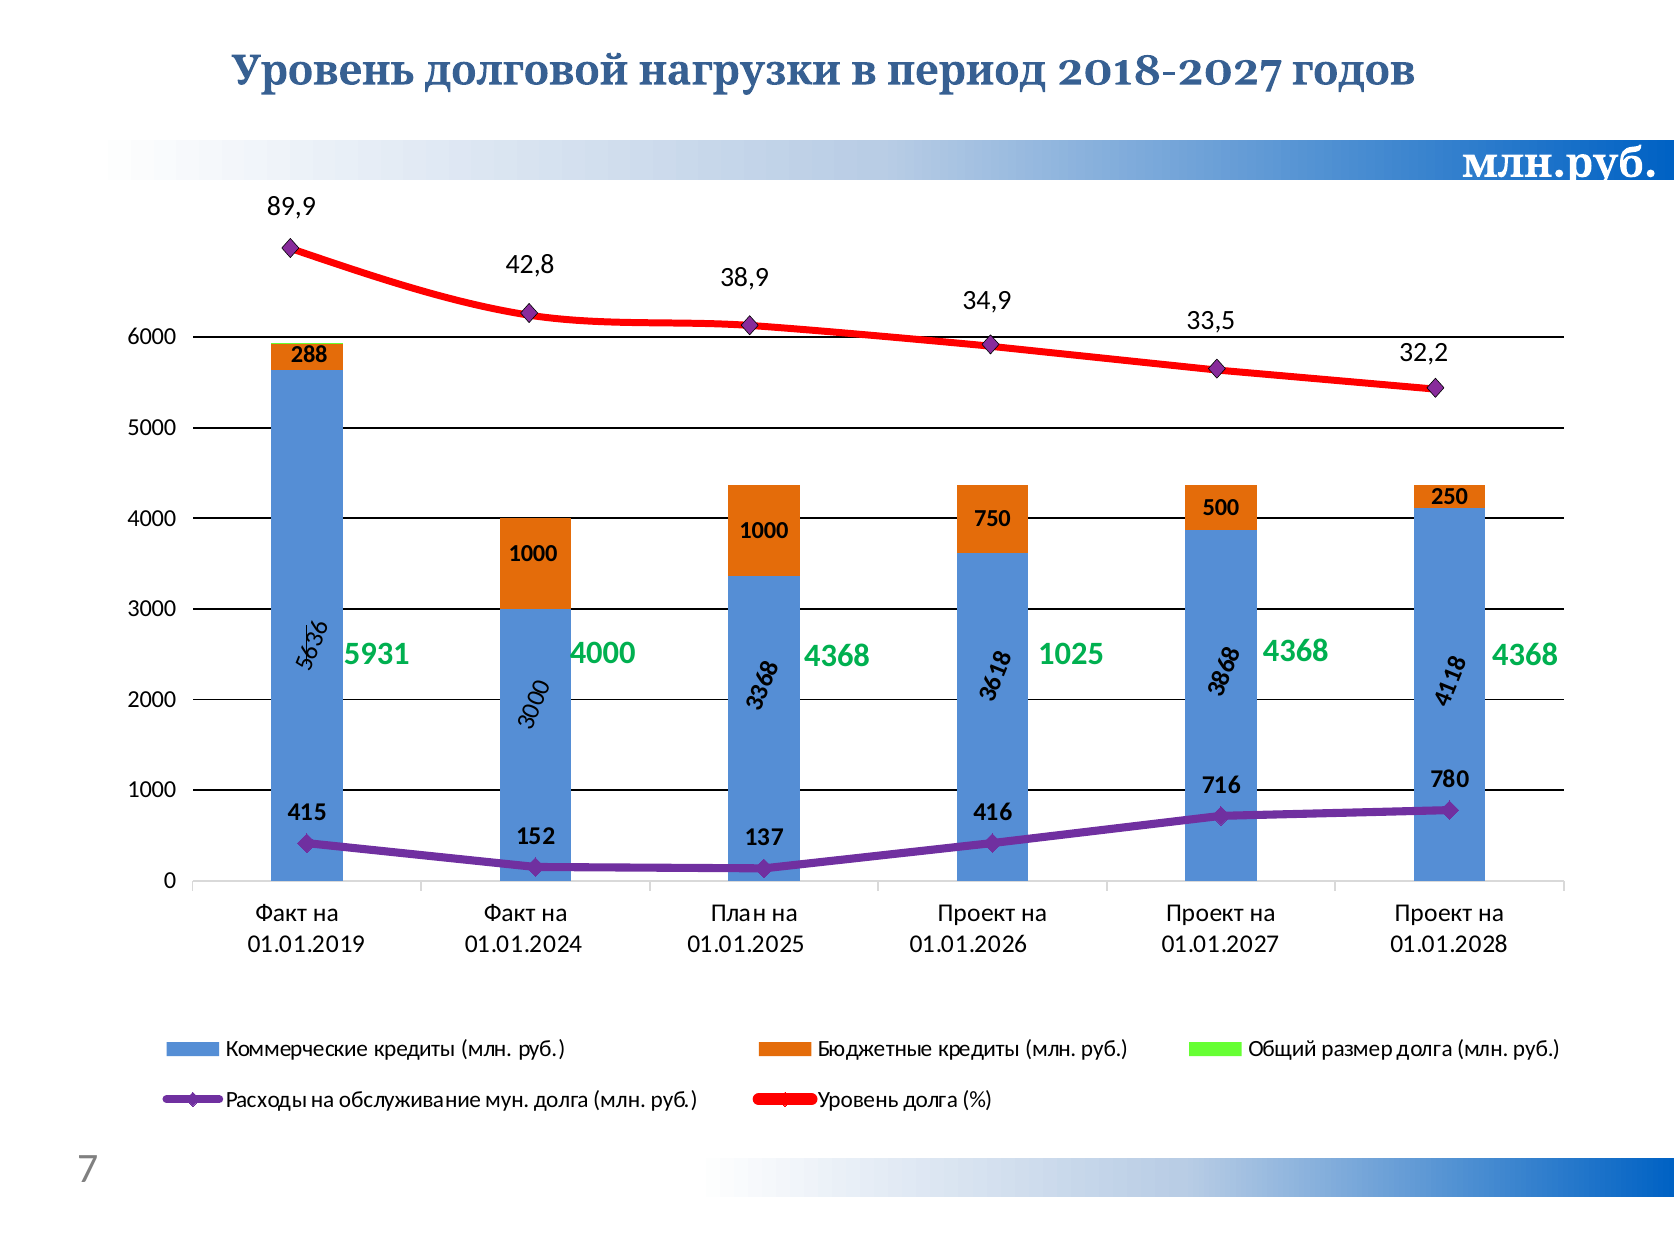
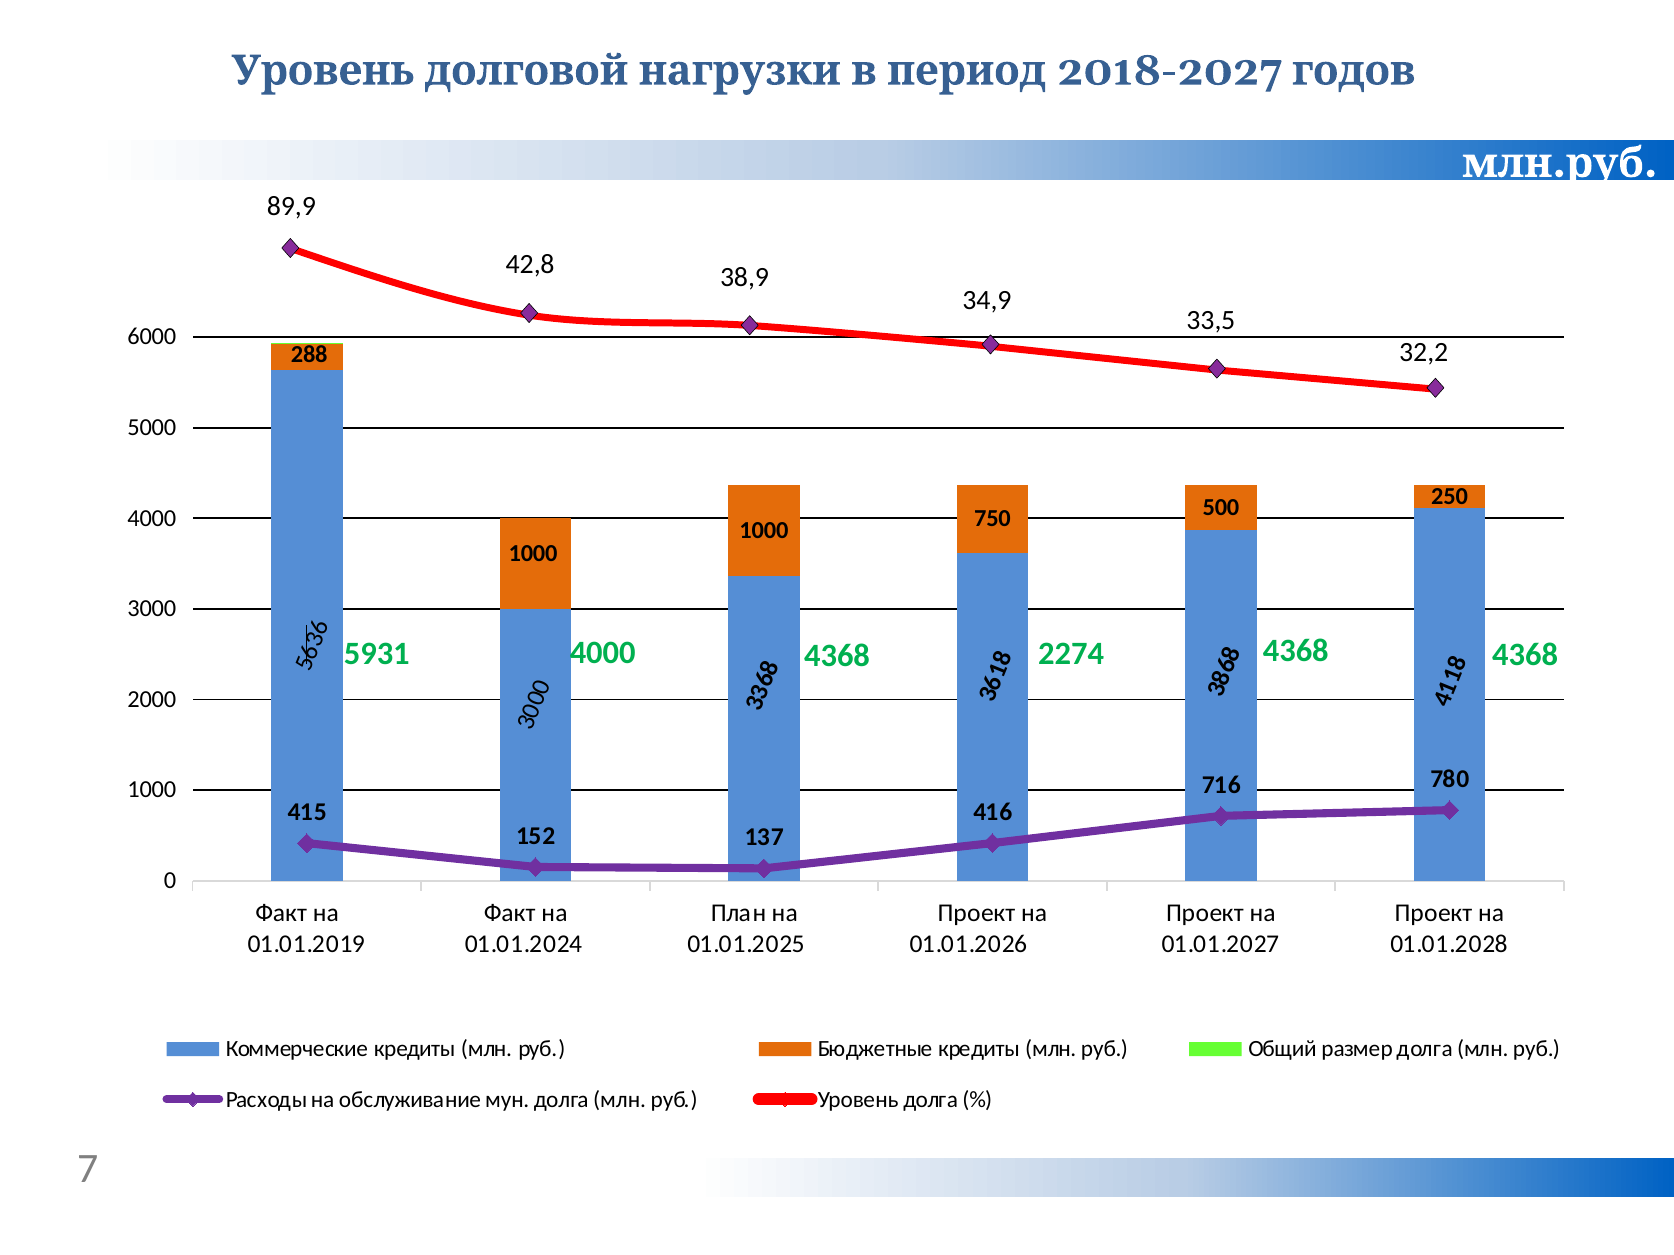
1025: 1025 -> 2274
